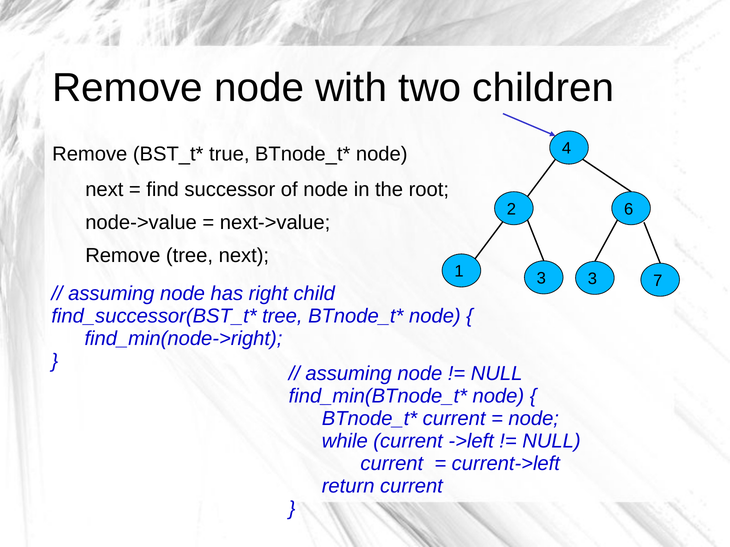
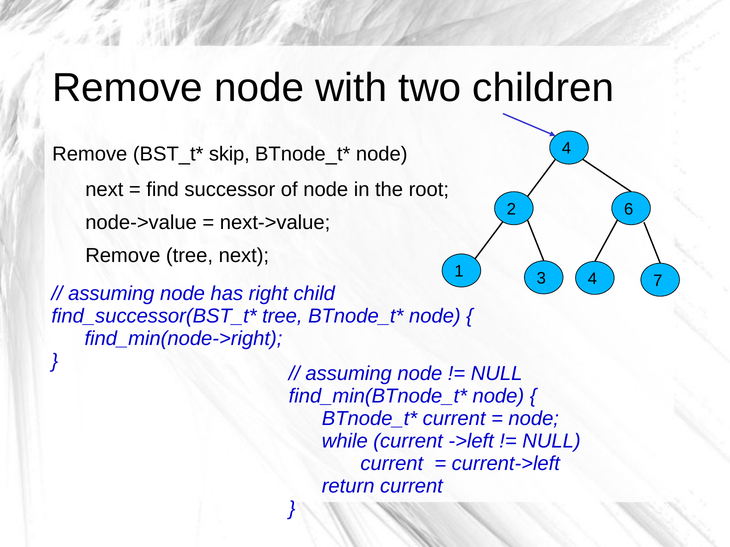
true: true -> skip
3 3: 3 -> 4
